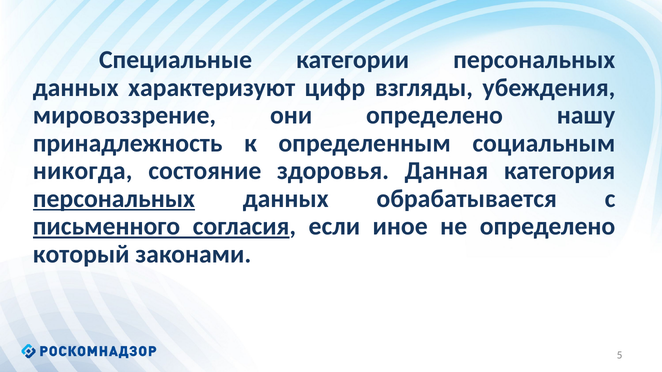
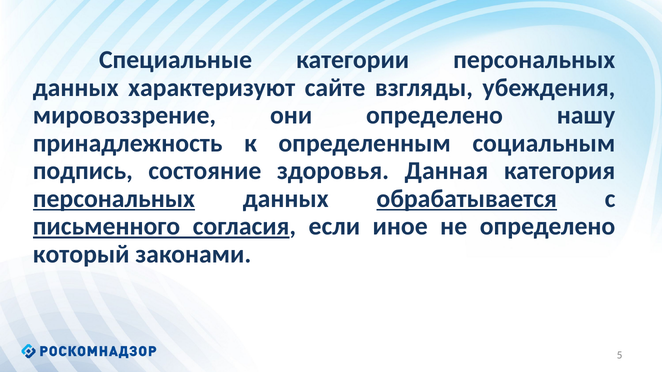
цифр: цифр -> сайте
никогда: никогда -> подпись
обрабатывается underline: none -> present
